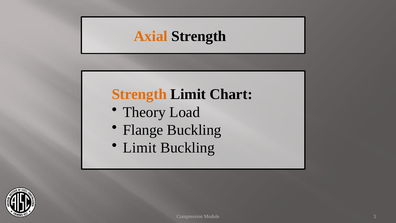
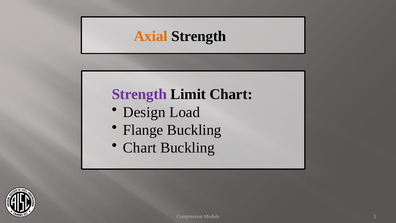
Strength at (139, 94) colour: orange -> purple
Theory: Theory -> Design
Limit at (140, 148): Limit -> Chart
